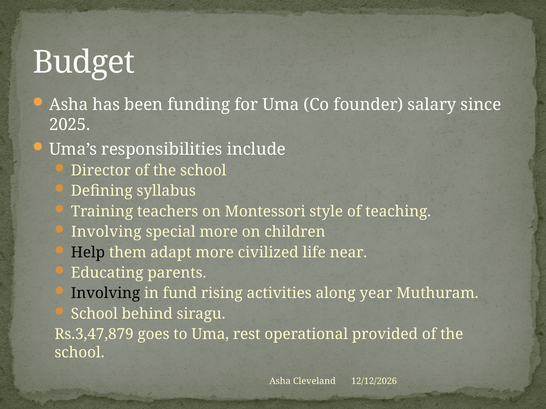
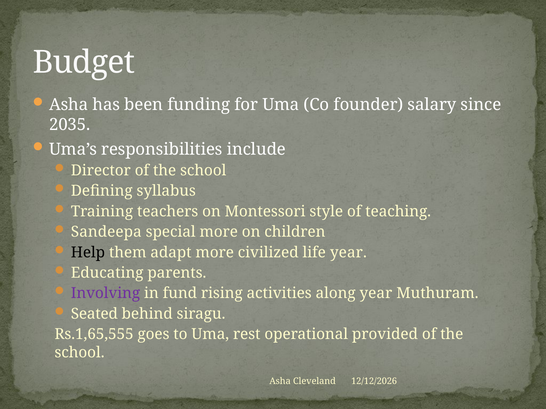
2025: 2025 -> 2035
Involving at (106, 232): Involving -> Sandeepa
life near: near -> year
Involving at (106, 294) colour: black -> purple
School at (94, 314): School -> Seated
Rs.3,47,879: Rs.3,47,879 -> Rs.1,65,555
